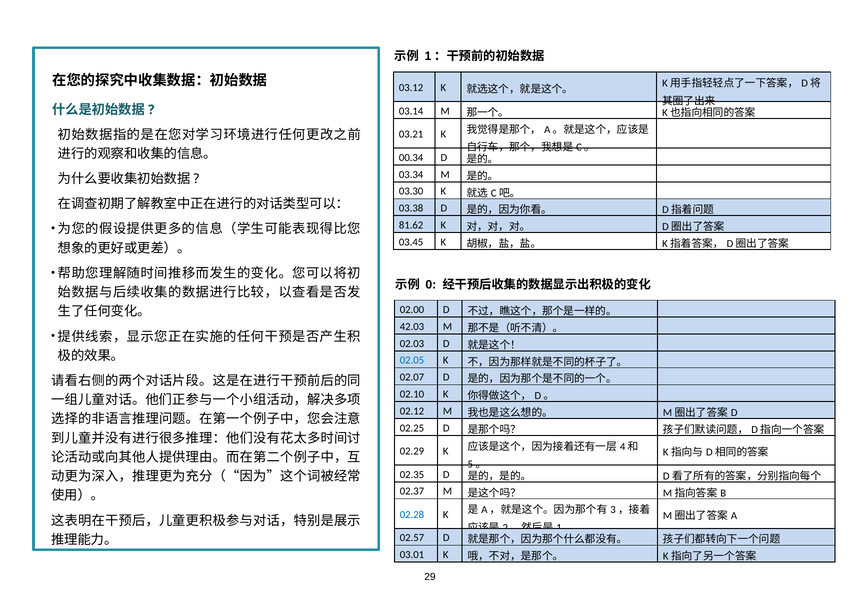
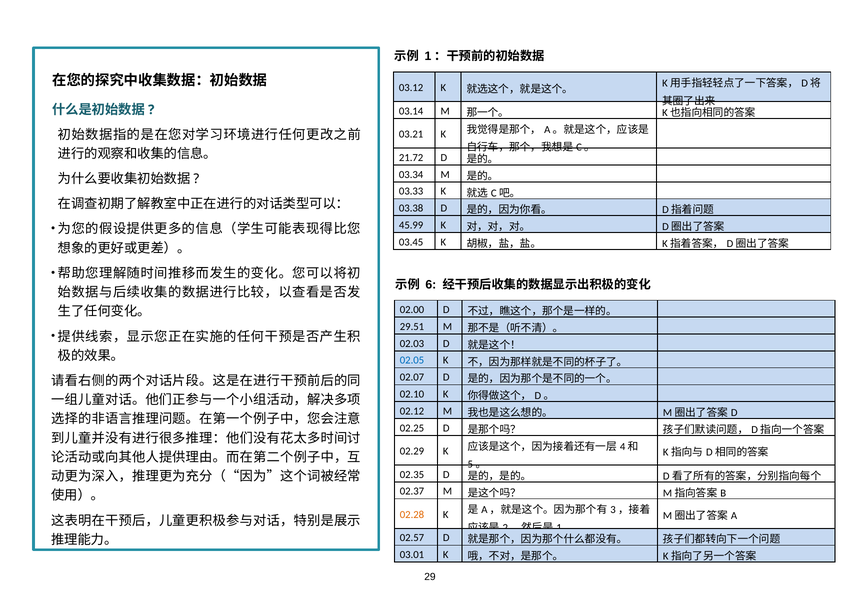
00.34: 00.34 -> 21.72
03.30: 03.30 -> 03.33
81.62: 81.62 -> 45.99
0: 0 -> 6
42.03: 42.03 -> 29.51
02.28 colour: blue -> orange
